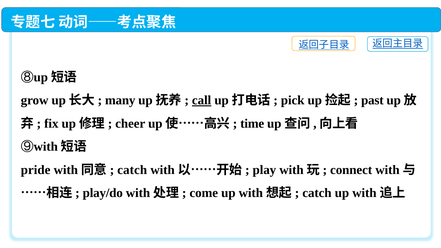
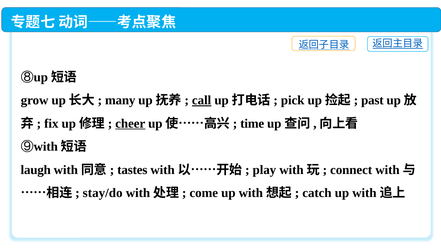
cheer underline: none -> present
pride: pride -> laugh
catch at (132, 170): catch -> tastes
play/do: play/do -> stay/do
